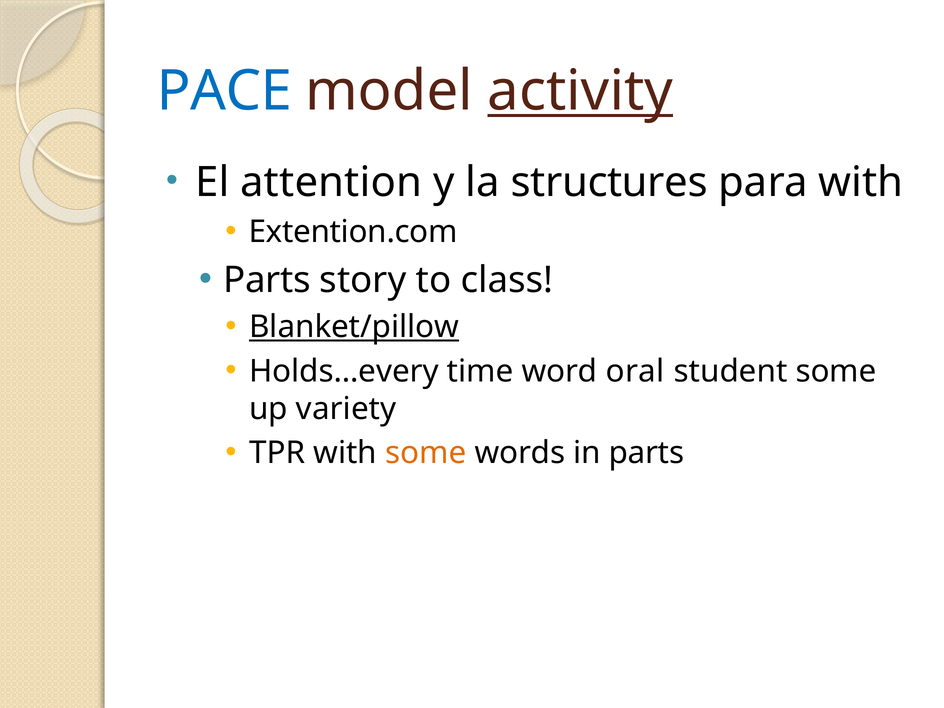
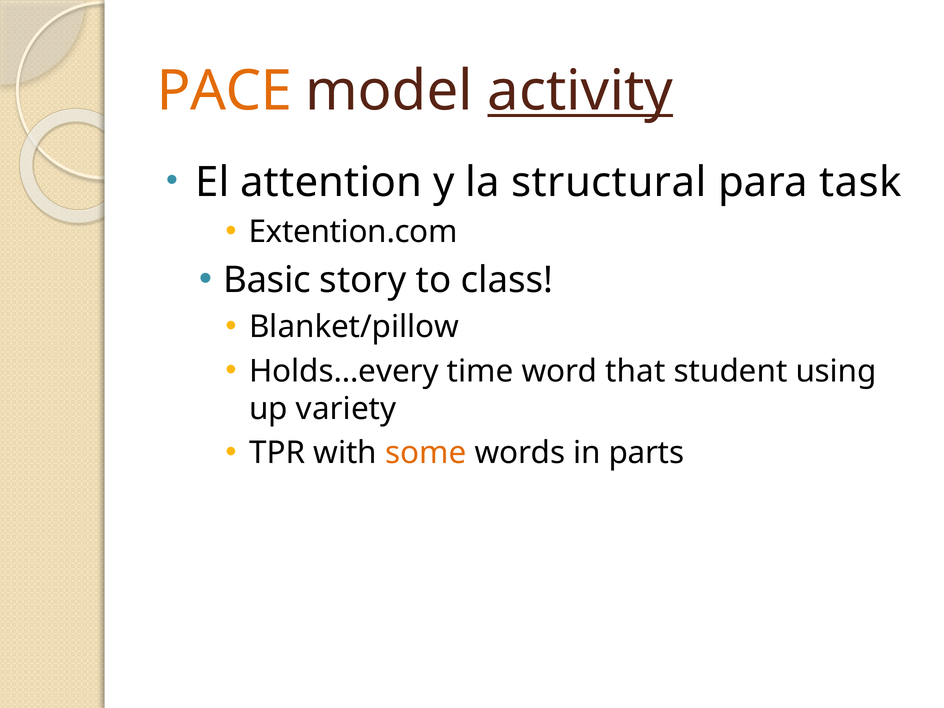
PACE colour: blue -> orange
structures: structures -> structural
para with: with -> task
Parts at (267, 280): Parts -> Basic
Blanket/pillow underline: present -> none
oral: oral -> that
student some: some -> using
